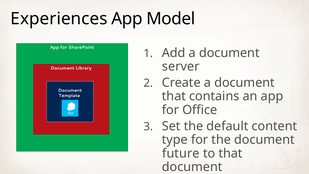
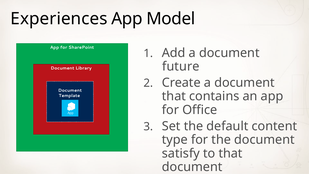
server: server -> future
future: future -> satisfy
